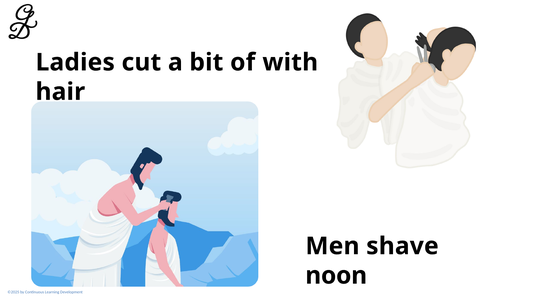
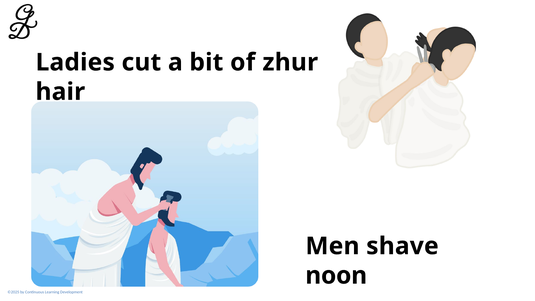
with: with -> zhur
